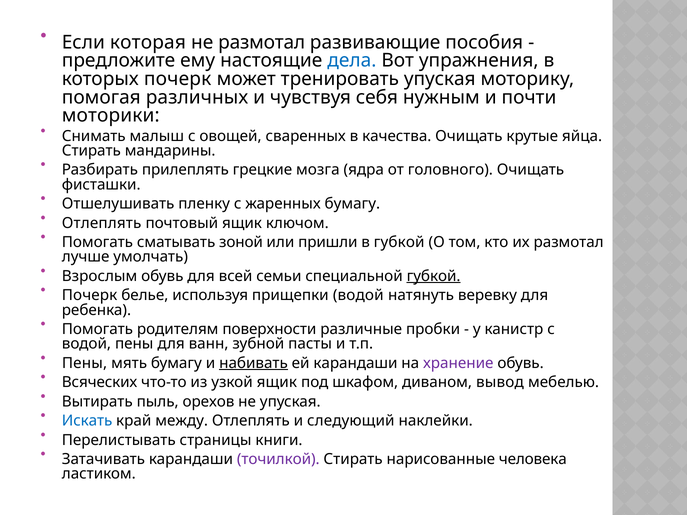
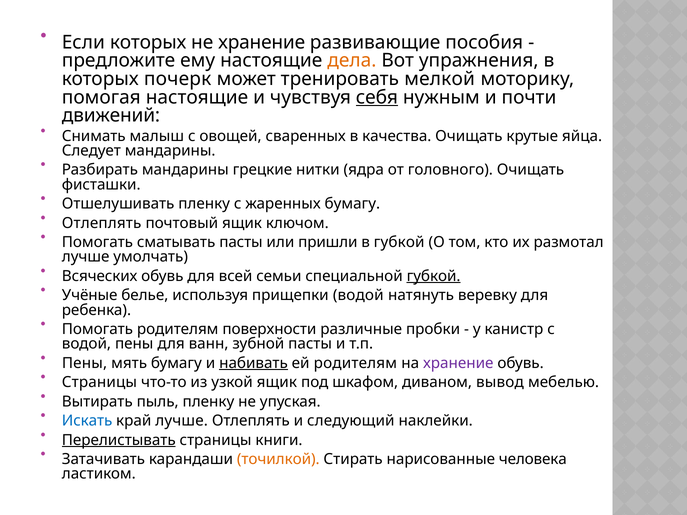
Если которая: которая -> которых
не размотал: размотал -> хранение
дела colour: blue -> orange
тренировать упуская: упуская -> мелкой
помогая различных: различных -> настоящие
себя underline: none -> present
моторики: моторики -> движений
Стирать at (91, 151): Стирать -> Следует
Разбирать прилеплять: прилеплять -> мандарины
мозга: мозга -> нитки
сматывать зоной: зоной -> пасты
Взрослым: Взрослым -> Всяческих
Почерк at (90, 296): Почерк -> Учёные
ей карандаши: карандаши -> родителям
Всяческих at (100, 383): Всяческих -> Страницы
пыль орехов: орехов -> пленку
край между: между -> лучше
Перелистывать underline: none -> present
точилкой colour: purple -> orange
